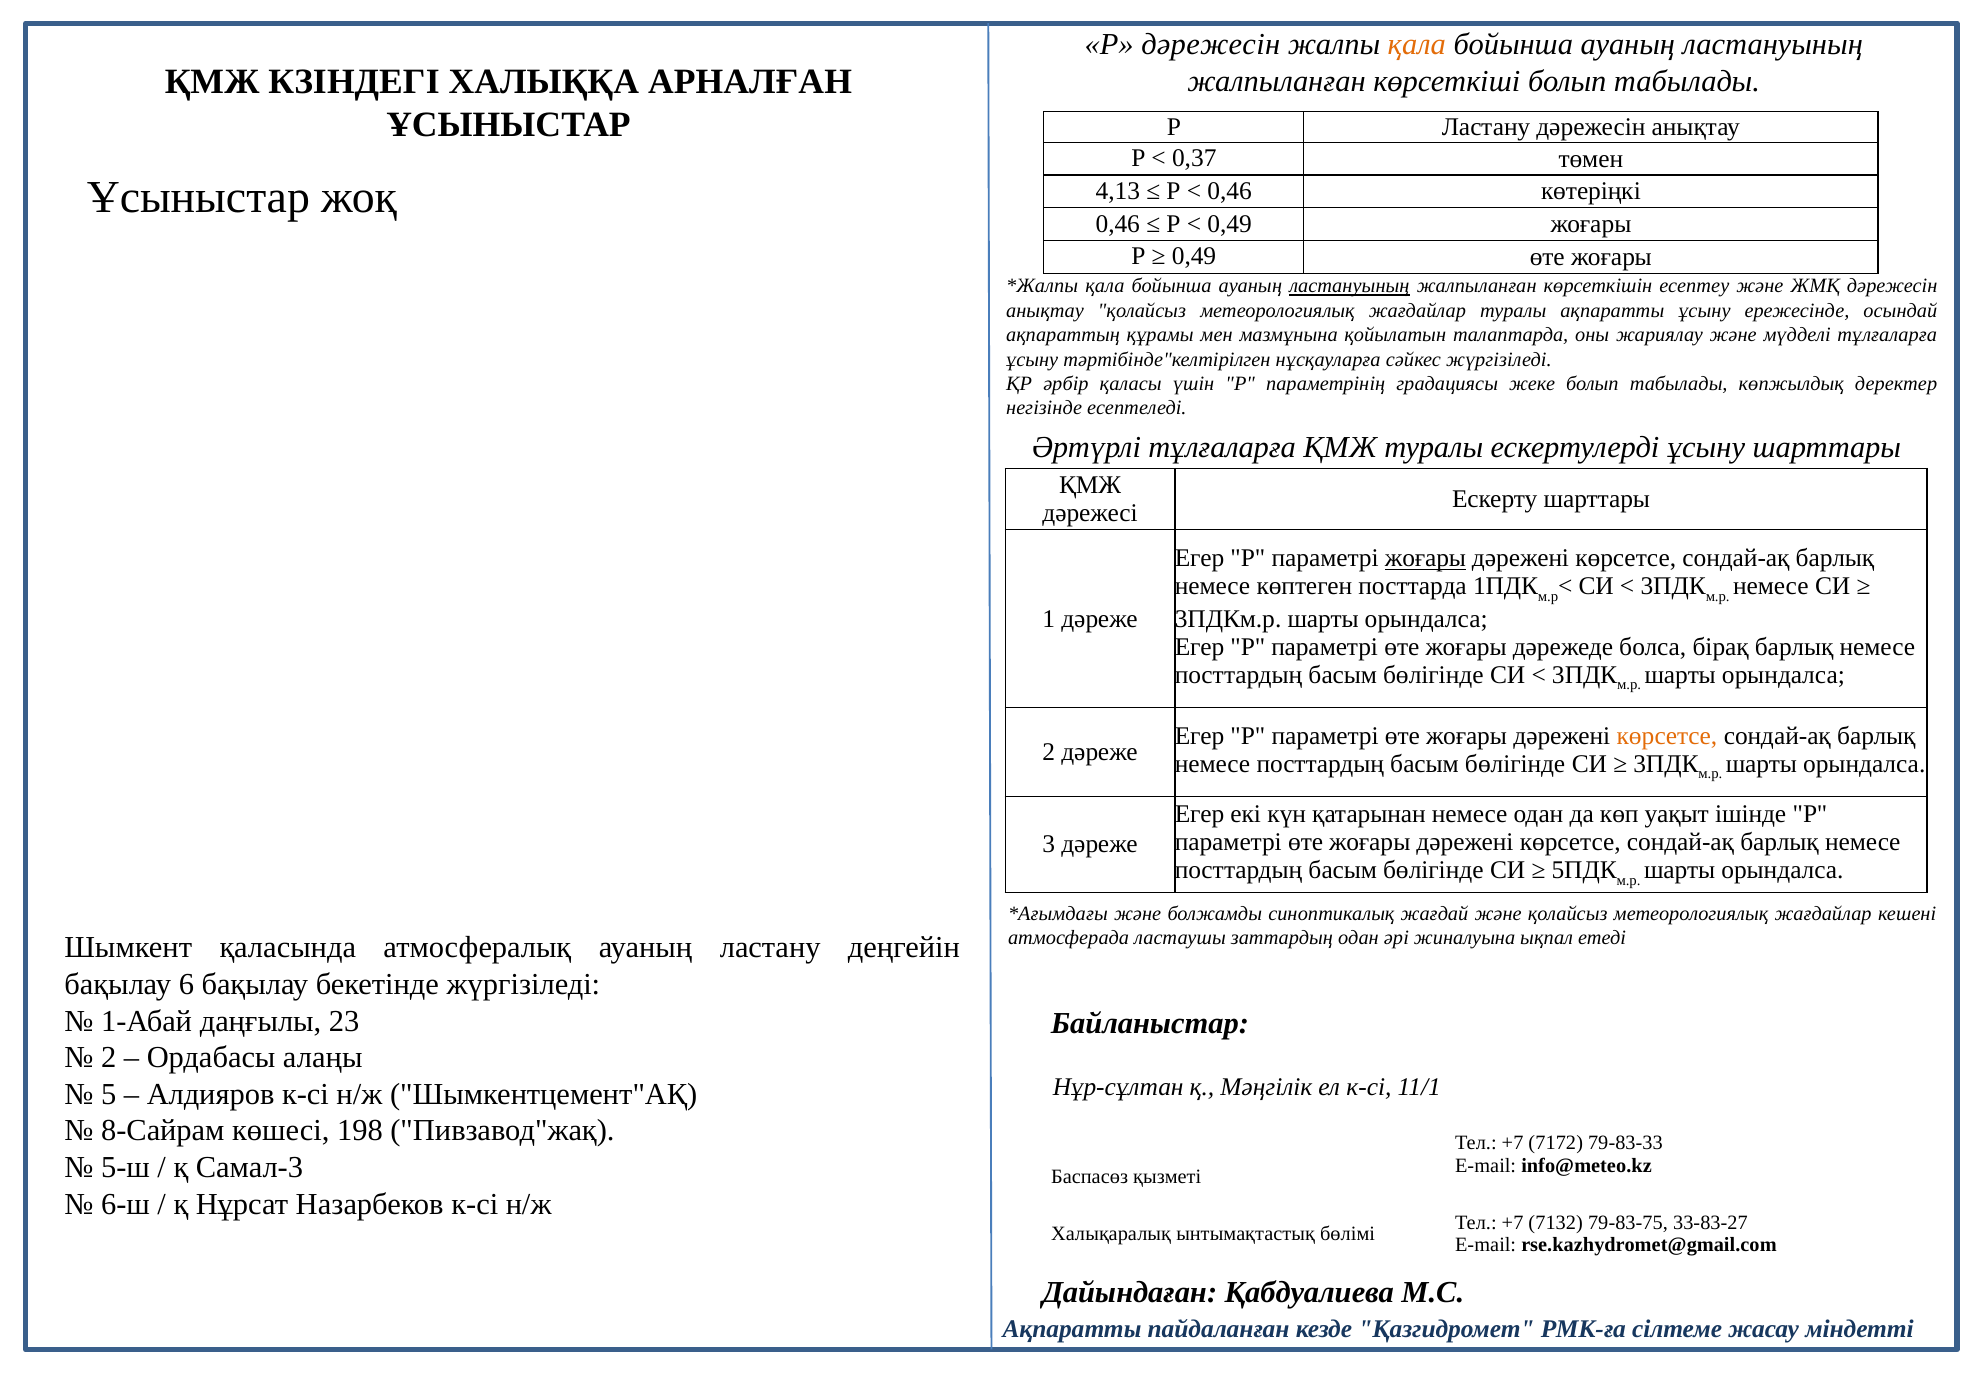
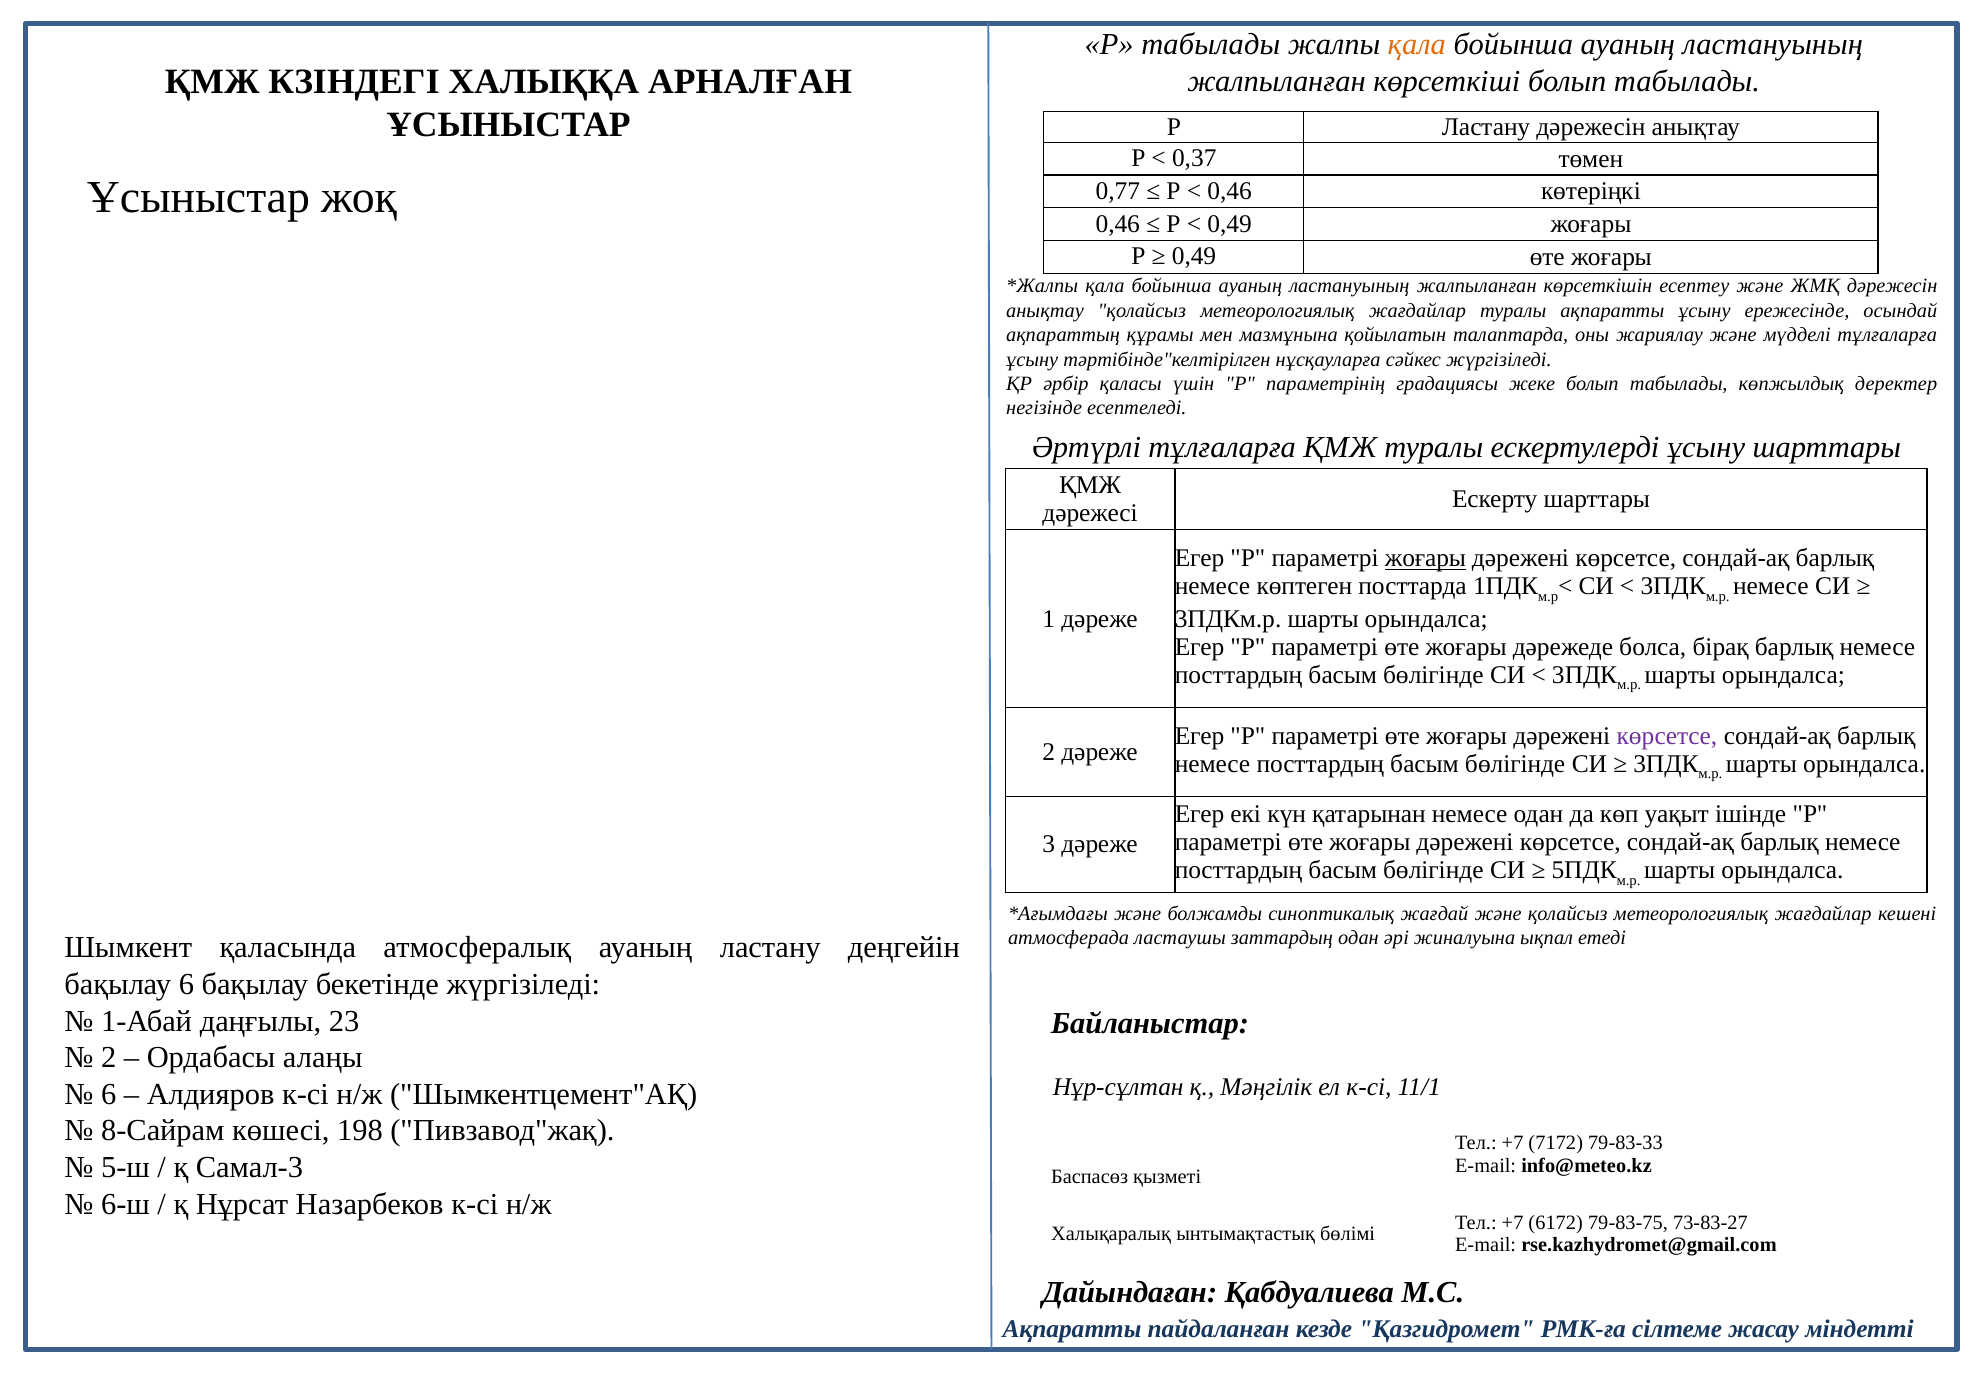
Р дәрежесін: дәрежесін -> табылады
4,13: 4,13 -> 0,77
ластануының at (1349, 286) underline: present -> none
көрсетсе at (1667, 736) colour: orange -> purple
5 at (109, 1094): 5 -> 6
7132: 7132 -> 6172
33-83-27: 33-83-27 -> 73-83-27
